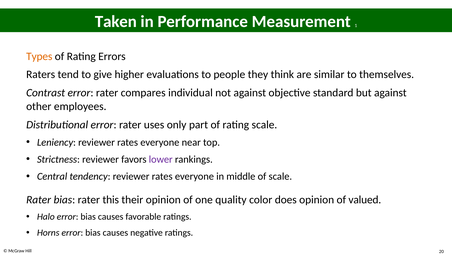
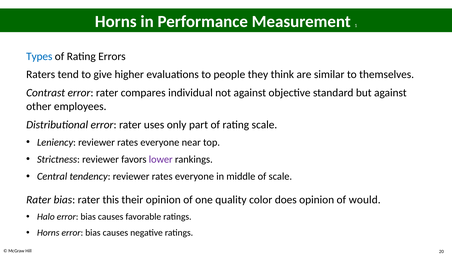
Taken at (116, 21): Taken -> Horns
Types colour: orange -> blue
valued: valued -> would
